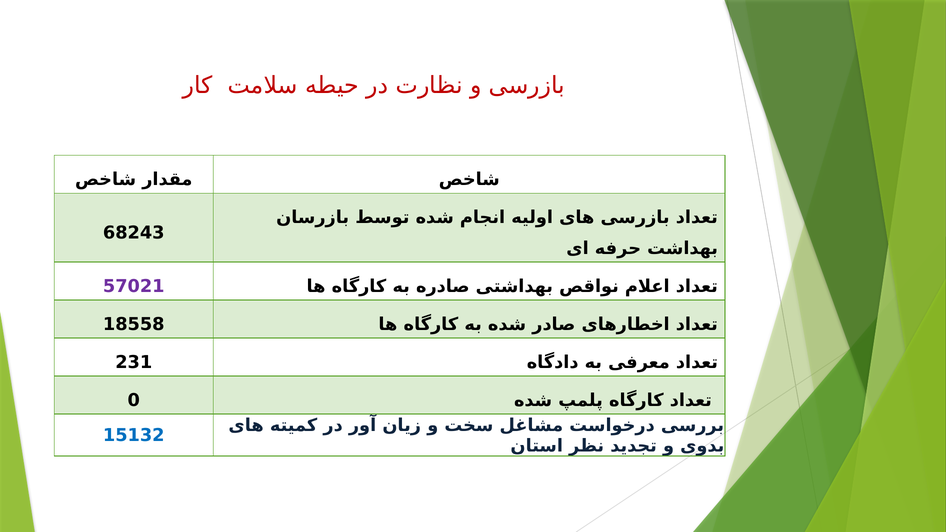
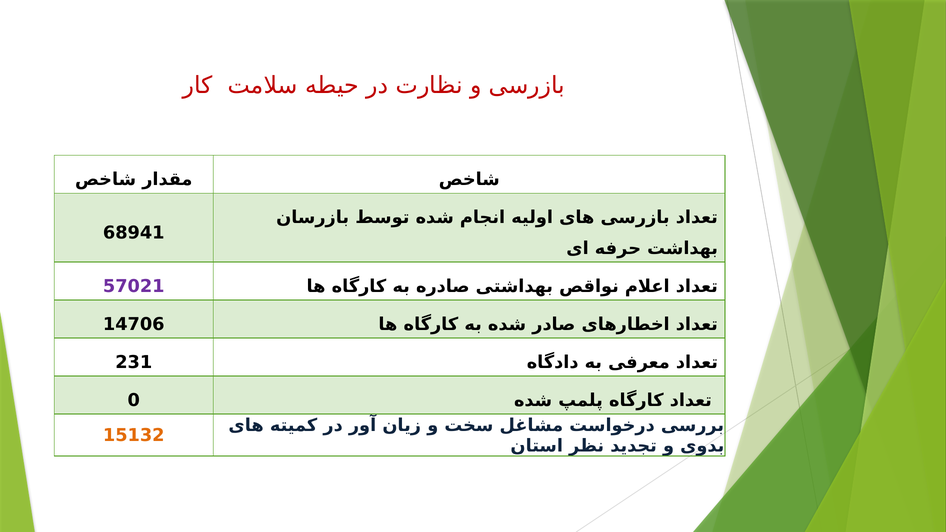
68243: 68243 -> 68941
18558: 18558 -> 14706
15132 colour: blue -> orange
